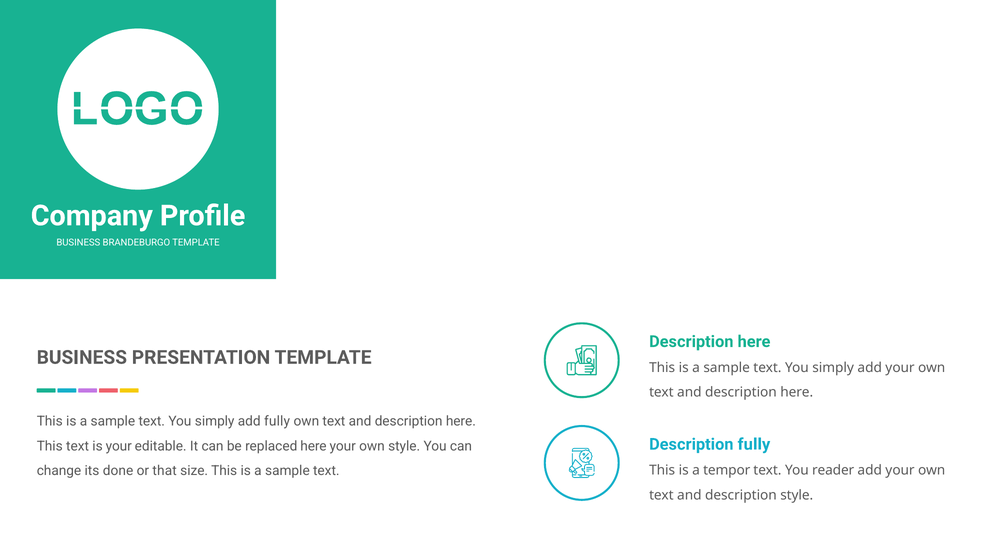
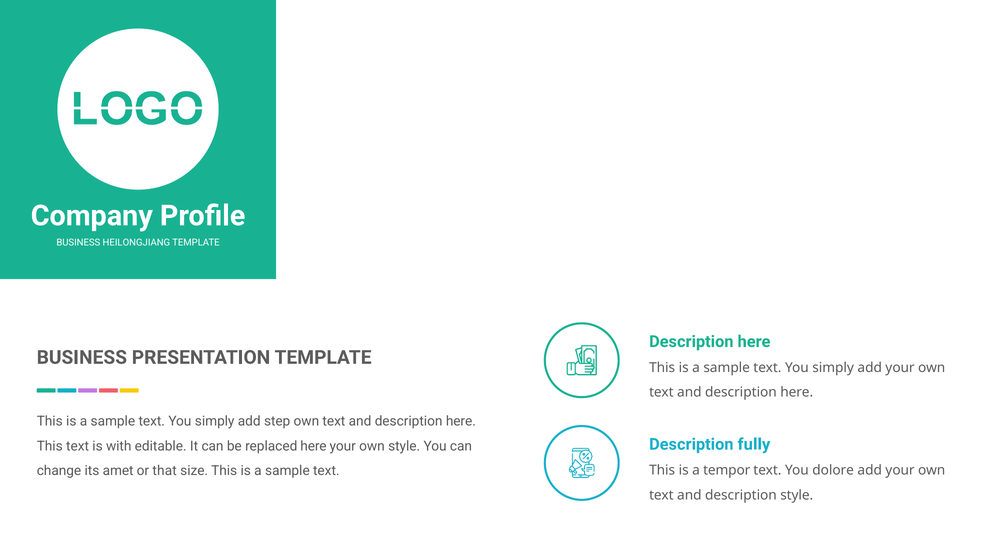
BRANDEBURGO: BRANDEBURGO -> HEILONGJIANG
add fully: fully -> step
is your: your -> with
done: done -> amet
reader: reader -> dolore
